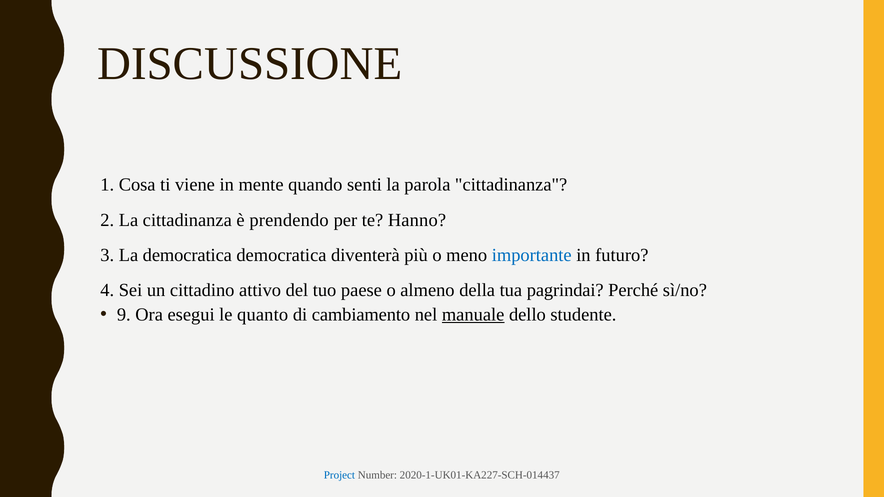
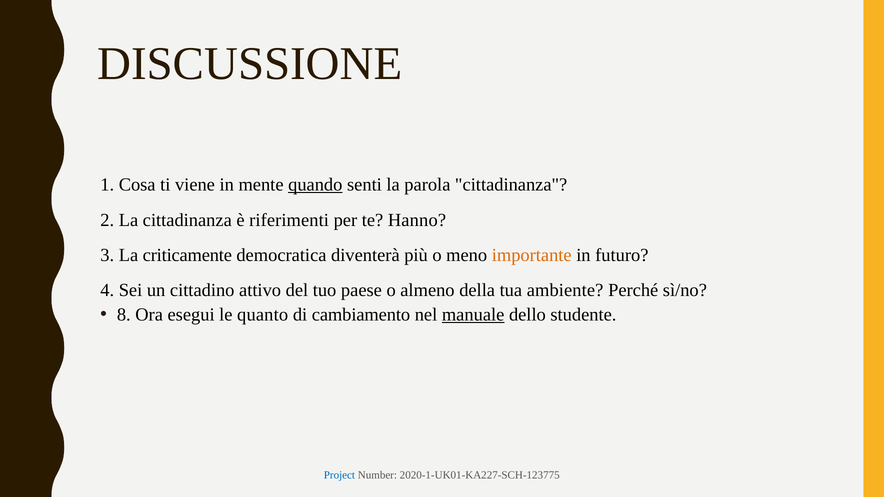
quando underline: none -> present
prendendo: prendendo -> riferimenti
La democratica: democratica -> criticamente
importante colour: blue -> orange
pagrindai: pagrindai -> ambiente
9: 9 -> 8
2020-1-UK01-KA227-SCH-014437: 2020-1-UK01-KA227-SCH-014437 -> 2020-1-UK01-KA227-SCH-123775
